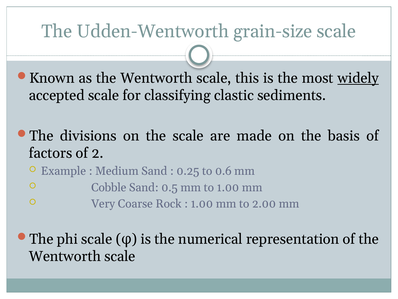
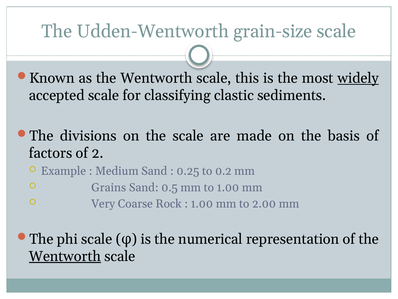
0.6: 0.6 -> 0.2
Cobble: Cobble -> Grains
Wentworth at (65, 256) underline: none -> present
